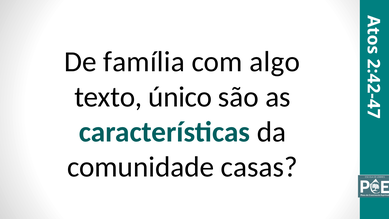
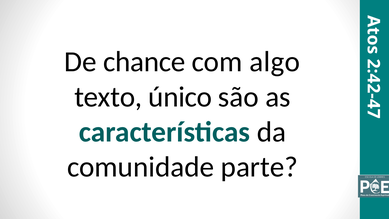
família: família -> chance
casas: casas -> parte
